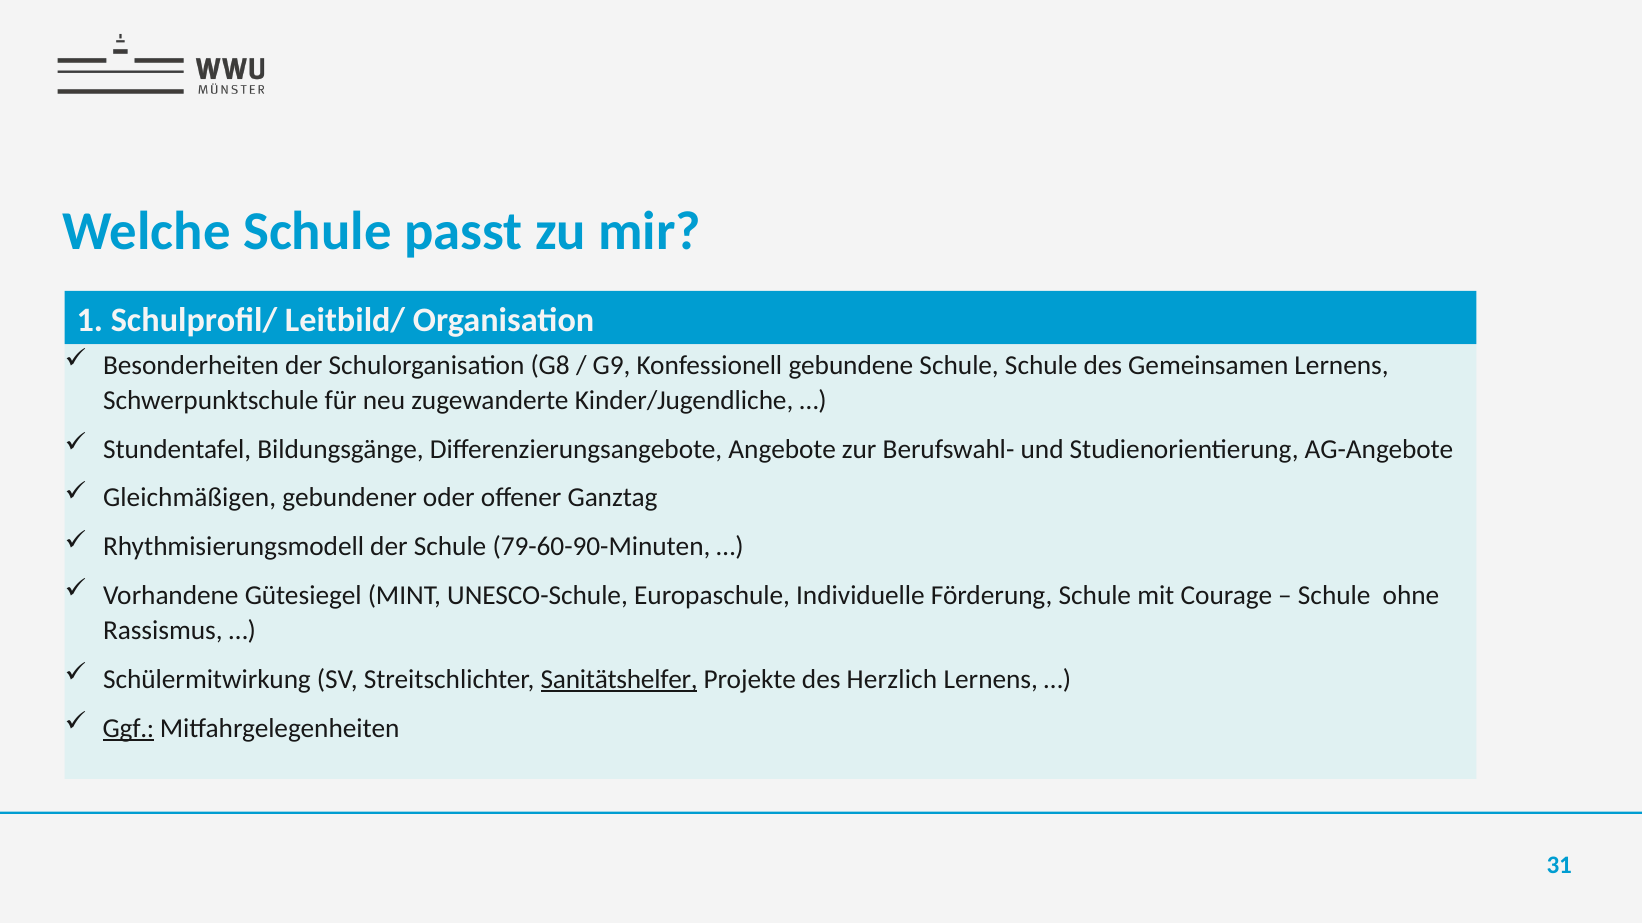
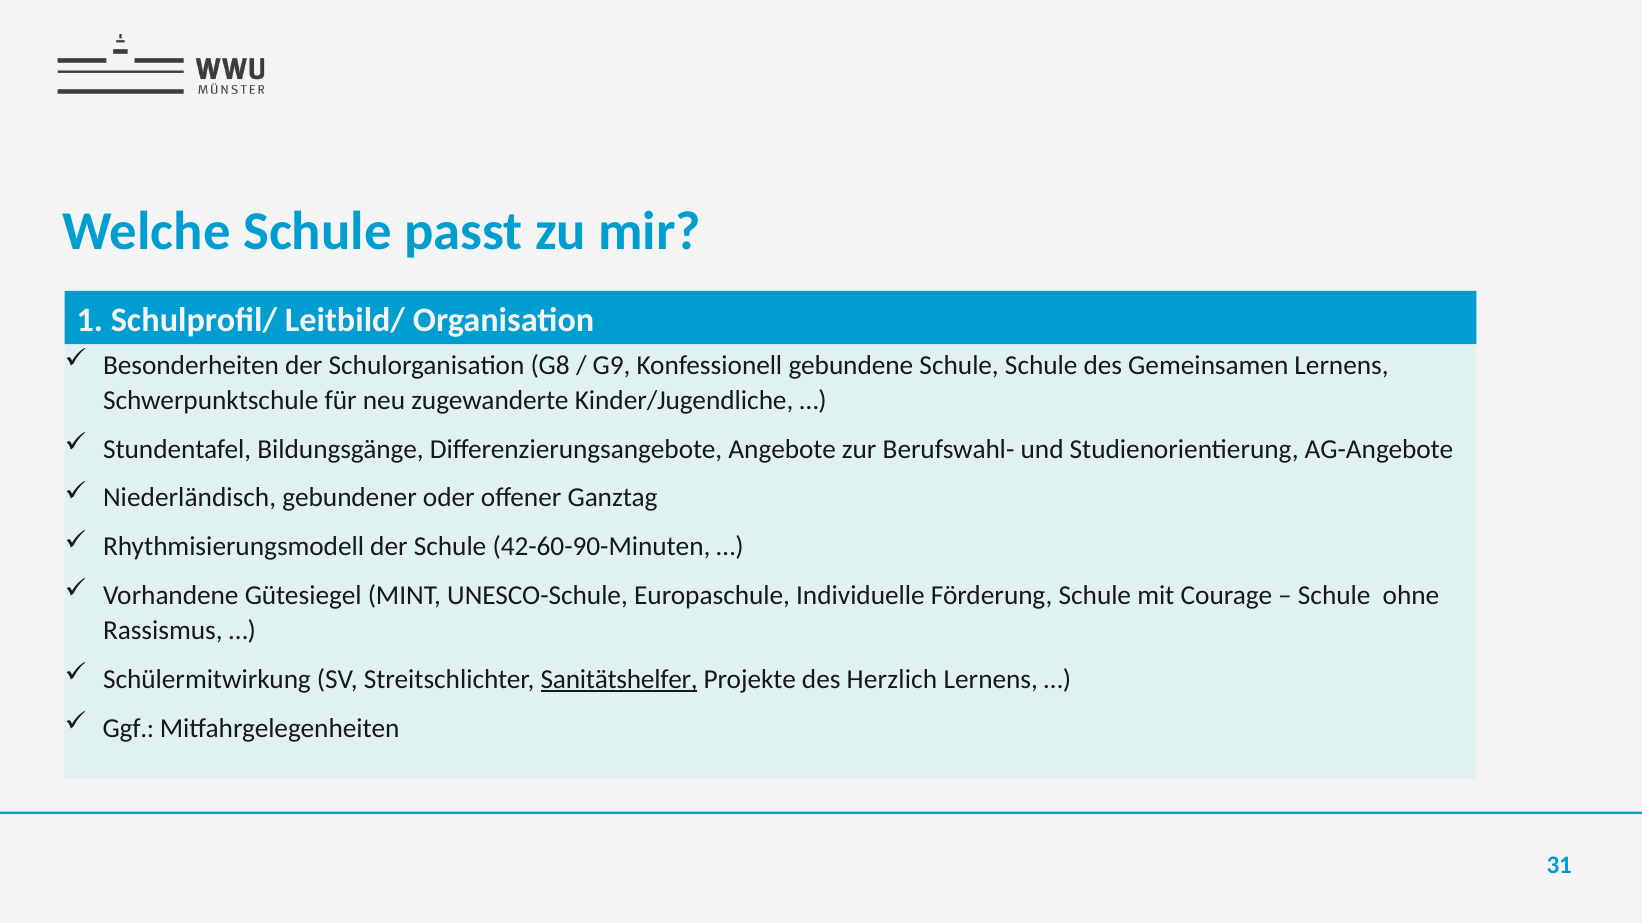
Gleichmäßigen: Gleichmäßigen -> Niederländisch
79-60-90-Minuten: 79-60-90-Minuten -> 42-60-90-Minuten
Ggf underline: present -> none
